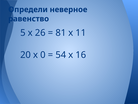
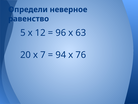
26: 26 -> 12
81: 81 -> 96
11: 11 -> 63
0: 0 -> 7
54: 54 -> 94
16: 16 -> 76
